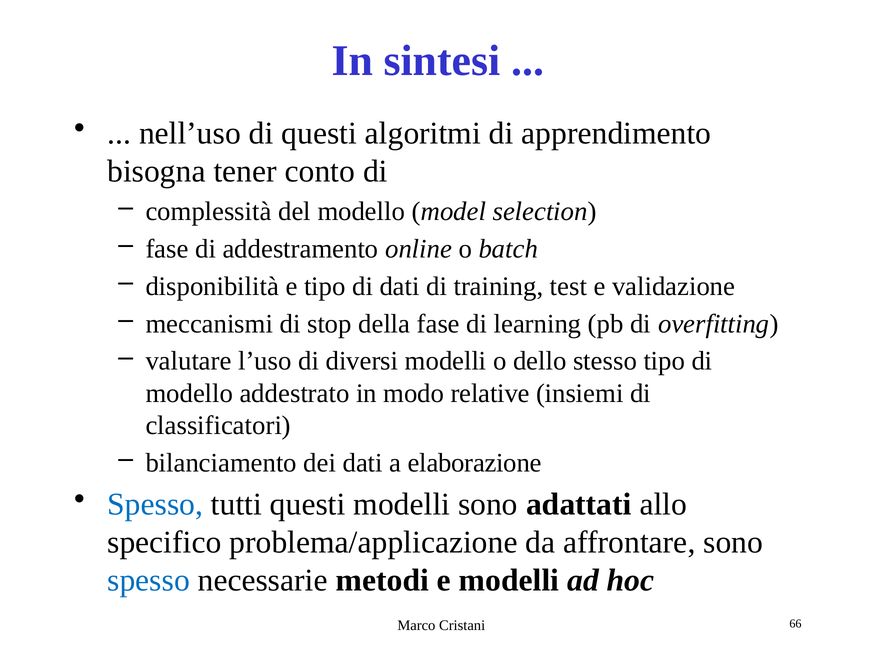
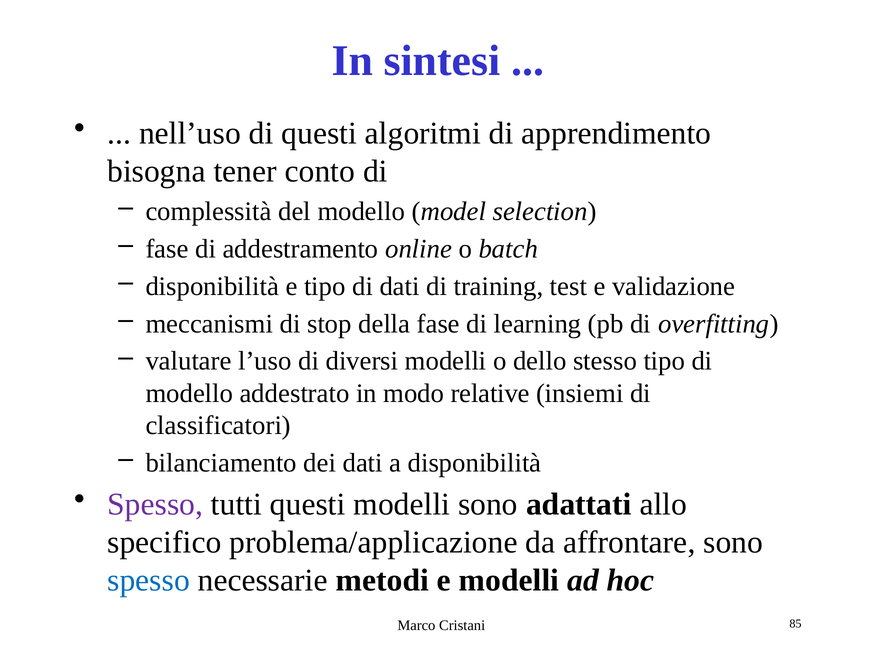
a elaborazione: elaborazione -> disponibilità
Spesso at (155, 505) colour: blue -> purple
66: 66 -> 85
